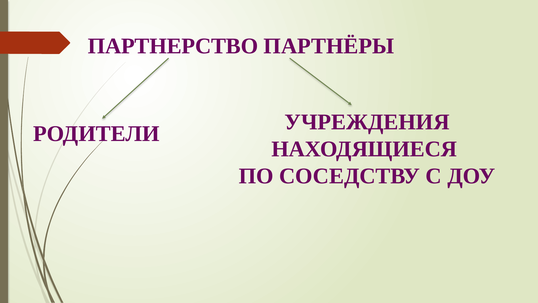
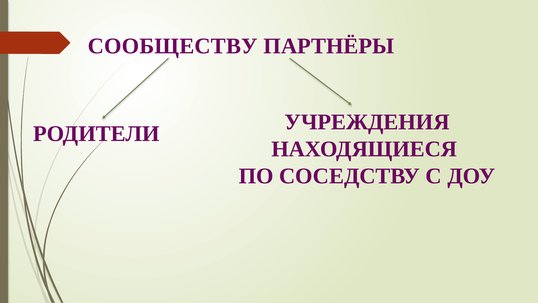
ПАРТНЕРСТВО: ПАРТНЕРСТВО -> СООБЩЕСТВУ
